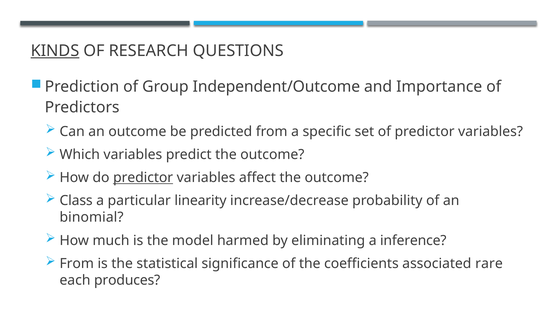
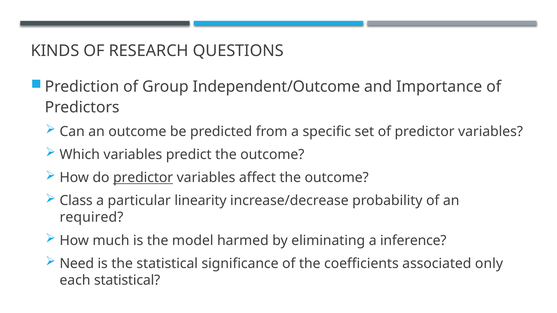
KINDS underline: present -> none
binomial: binomial -> required
From at (77, 264): From -> Need
rare: rare -> only
each produces: produces -> statistical
